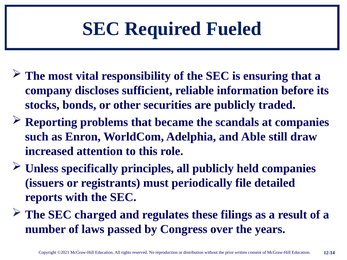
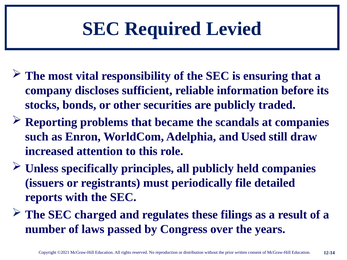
Fueled: Fueled -> Levied
Able: Able -> Used
